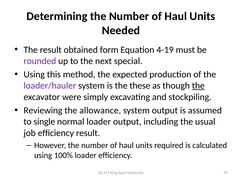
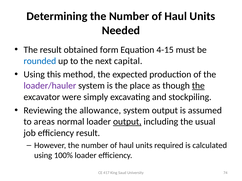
4-19: 4-19 -> 4-15
rounded colour: purple -> blue
special: special -> capital
these: these -> place
single: single -> areas
output at (127, 122) underline: none -> present
